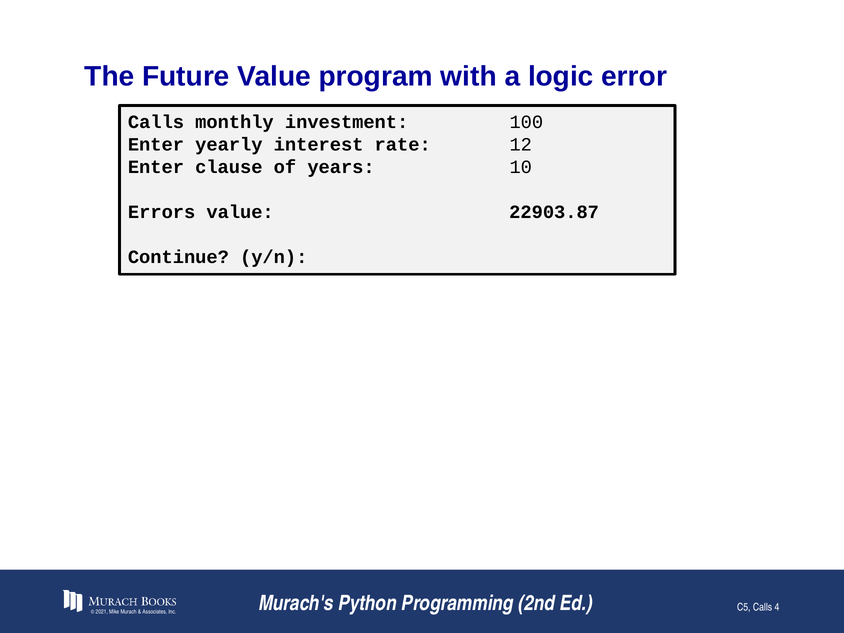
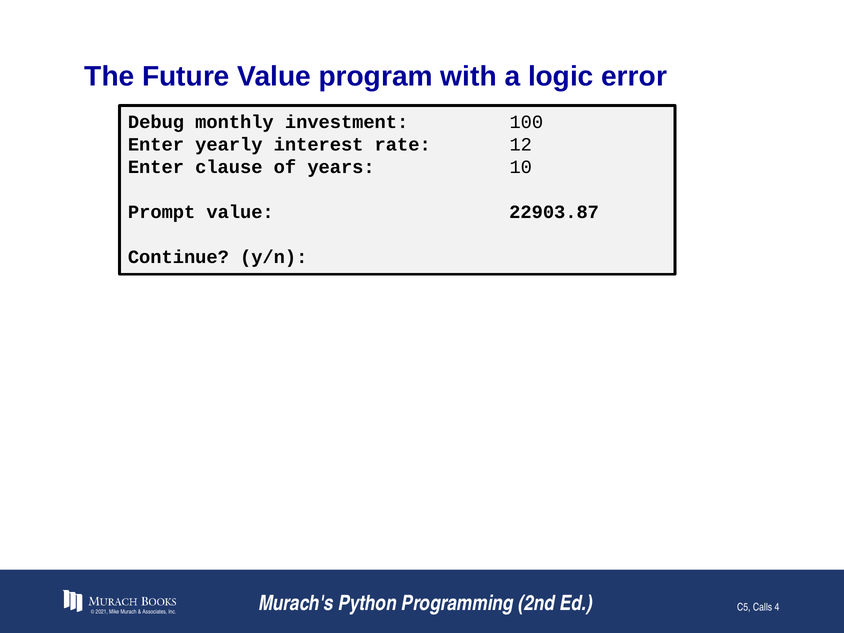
Calls at (156, 122): Calls -> Debug
Errors: Errors -> Prompt
